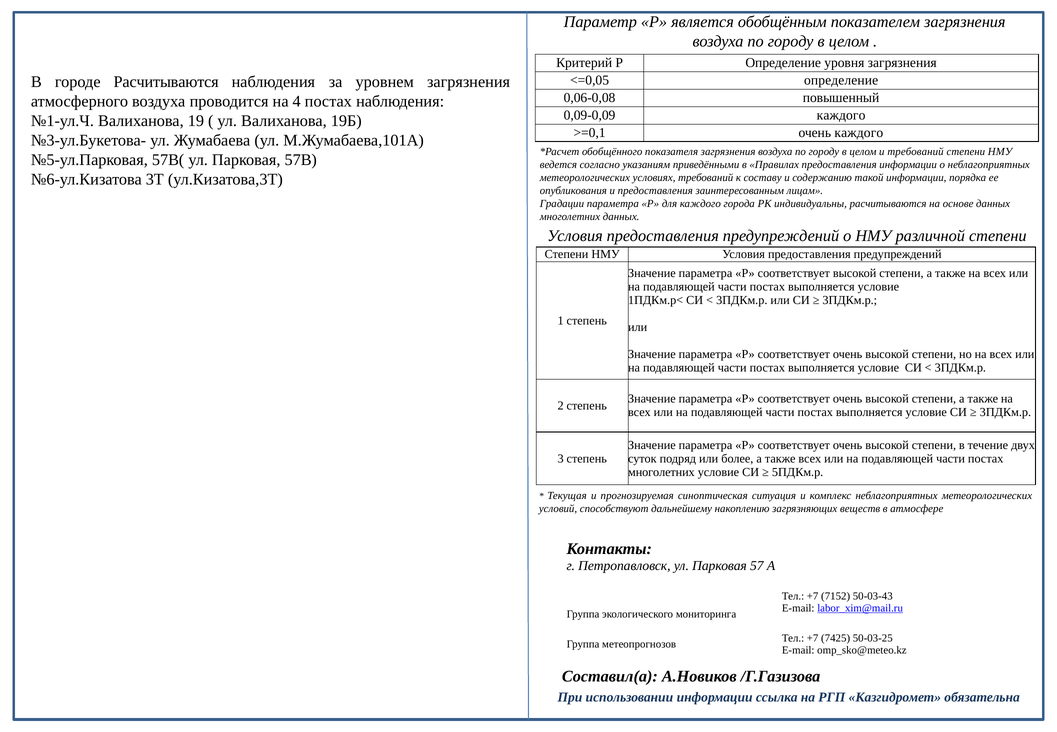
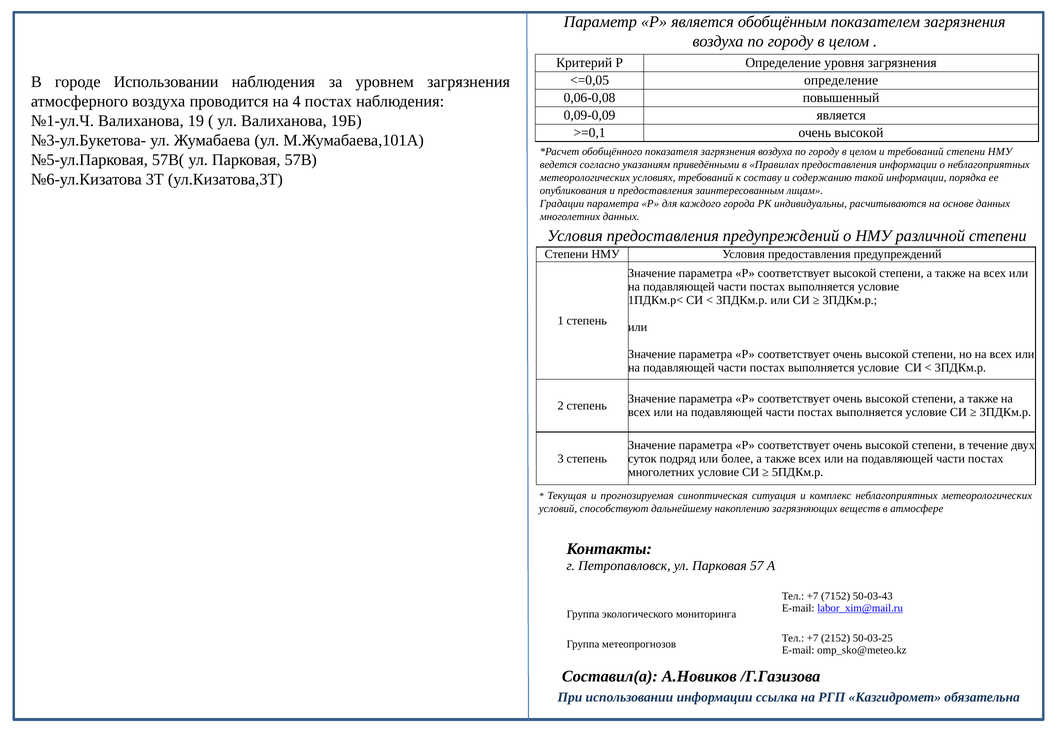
городе Расчитываются: Расчитываются -> Использовании
0,09-0,09 каждого: каждого -> является
>=0,1 очень каждого: каждого -> высокой
7425: 7425 -> 2152
